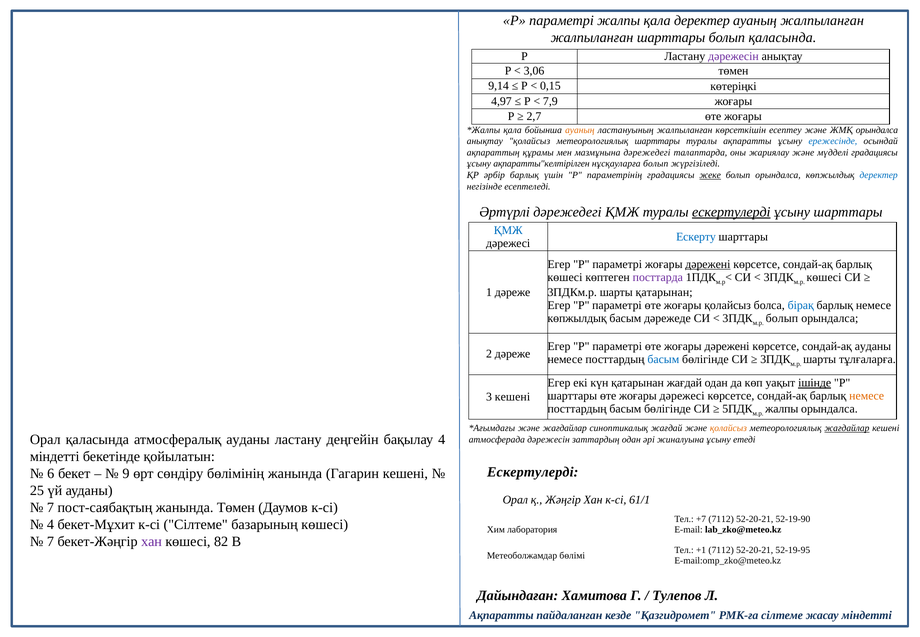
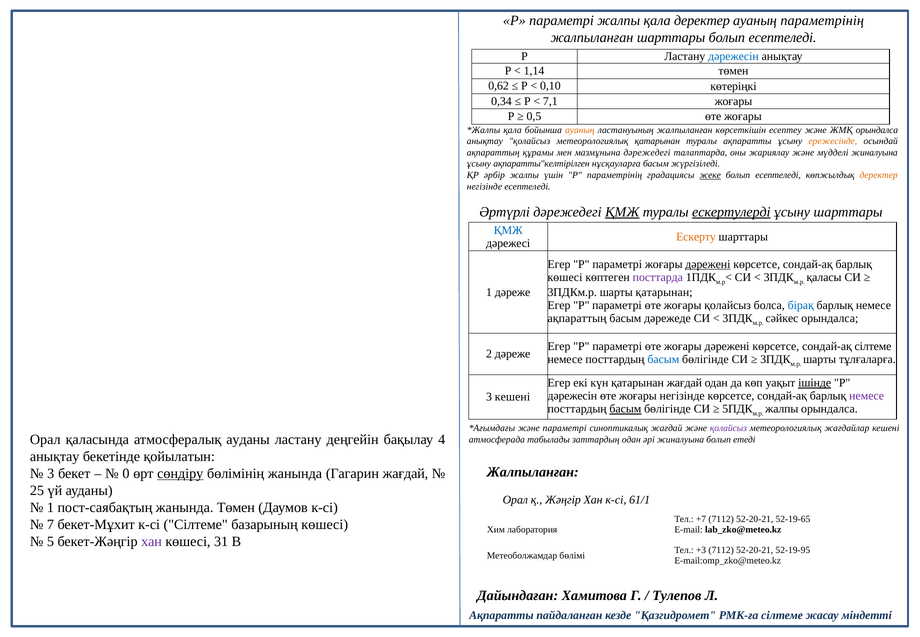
ауаның жалпыланған: жалпыланған -> параметрінің
қаласында at (782, 38): қаласында -> есептеледі
дәрежесін at (733, 56) colour: purple -> blue
3,06: 3,06 -> 1,14
9,14: 9,14 -> 0,62
0,15: 0,15 -> 0,10
4,97: 4,97 -> 0,34
7,9: 7,9 -> 7,1
2,7: 2,7 -> 0,5
метеорологиялық шарттары: шарттары -> қатарынан
ережесінде colour: blue -> orange
мүдделі градациясы: градациясы -> жиналуына
нұсқауларға болып: болып -> басым
әрбір барлық: барлық -> жалпы
орындалса at (778, 175): орындалса -> есептеледі
деректер at (879, 175) colour: blue -> orange
ҚМЖ at (622, 212) underline: none -> present
Ескерту colour: blue -> orange
көшесі at (824, 277): көшесі -> қаласы
көпжылдық at (577, 318): көпжылдық -> ақпараттың
болып at (782, 318): болып -> сәйкес
сондай-ақ ауданы: ауданы -> сілтеме
шарттары at (572, 396): шарттары -> дәрежесін
жоғары дәрежесі: дәрежесі -> негізінде
немесе at (867, 396) colour: orange -> purple
басым at (625, 409) underline: none -> present
және жағдайлар: жағдайлар -> параметрі
қолайсыз at (728, 428) colour: orange -> purple
жағдайлар at (847, 428) underline: present -> none
атмосферада дәрежесін: дәрежесін -> табылады
жиналуына ұсыну: ұсыну -> болып
міндетті at (55, 457): міндетті -> анықтау
Ескертулерді at (533, 472): Ескертулерді -> Жалпыланған
6 at (51, 474): 6 -> 3
9: 9 -> 0
сөндіру underline: none -> present
Гагарин кешені: кешені -> жағдай
7 at (50, 508): 7 -> 1
52-19-90: 52-19-90 -> 52-19-65
4 at (50, 525): 4 -> 7
7 at (50, 542): 7 -> 5
82: 82 -> 31
+1: +1 -> +3
